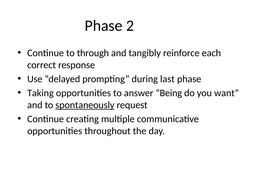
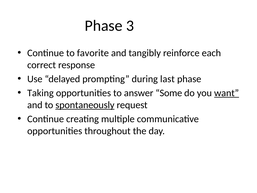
2: 2 -> 3
through: through -> favorite
Being: Being -> Some
want underline: none -> present
